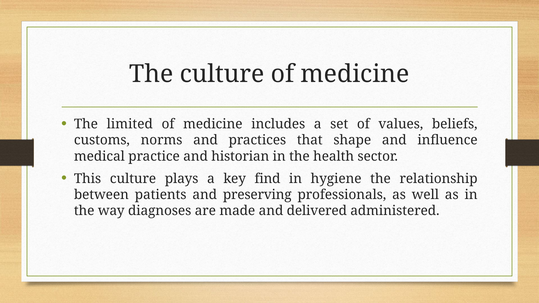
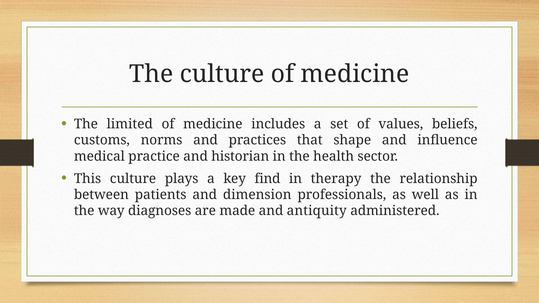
hygiene: hygiene -> therapy
preserving: preserving -> dimension
delivered: delivered -> antiquity
